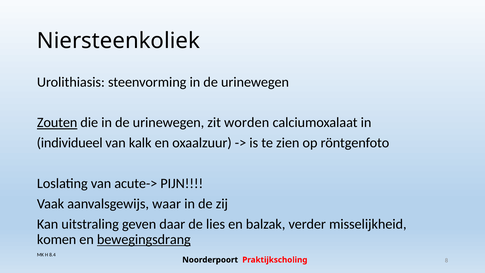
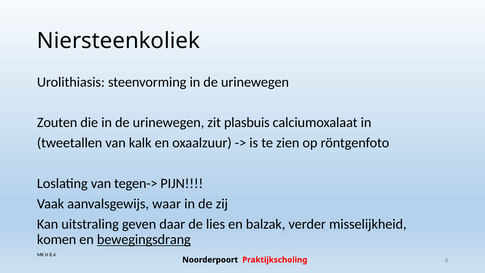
Zouten underline: present -> none
worden: worden -> plasbuis
individueel: individueel -> tweetallen
acute->: acute-> -> tegen->
